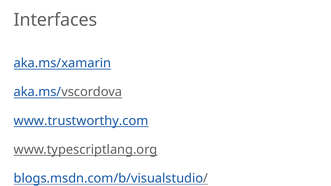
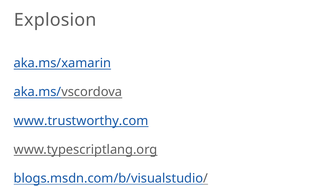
Interfaces: Interfaces -> Explosion
